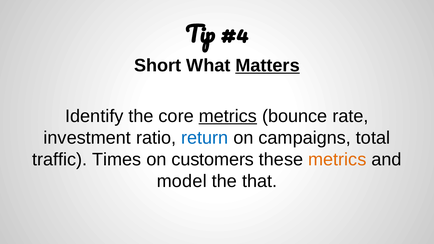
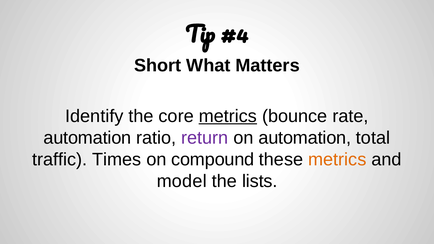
Matters underline: present -> none
investment at (87, 138): investment -> automation
return colour: blue -> purple
on campaigns: campaigns -> automation
customers: customers -> compound
that: that -> lists
